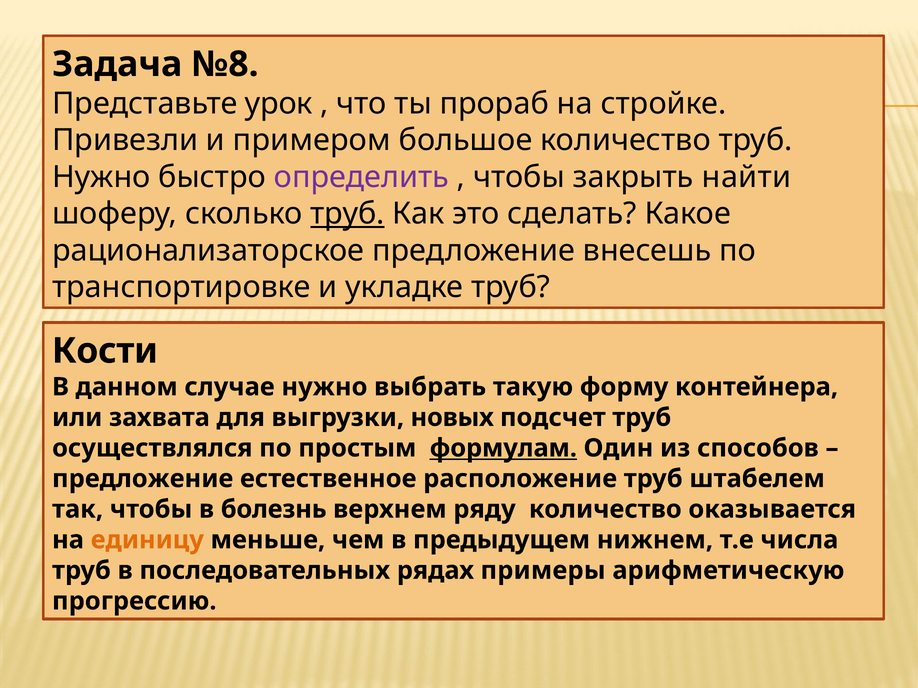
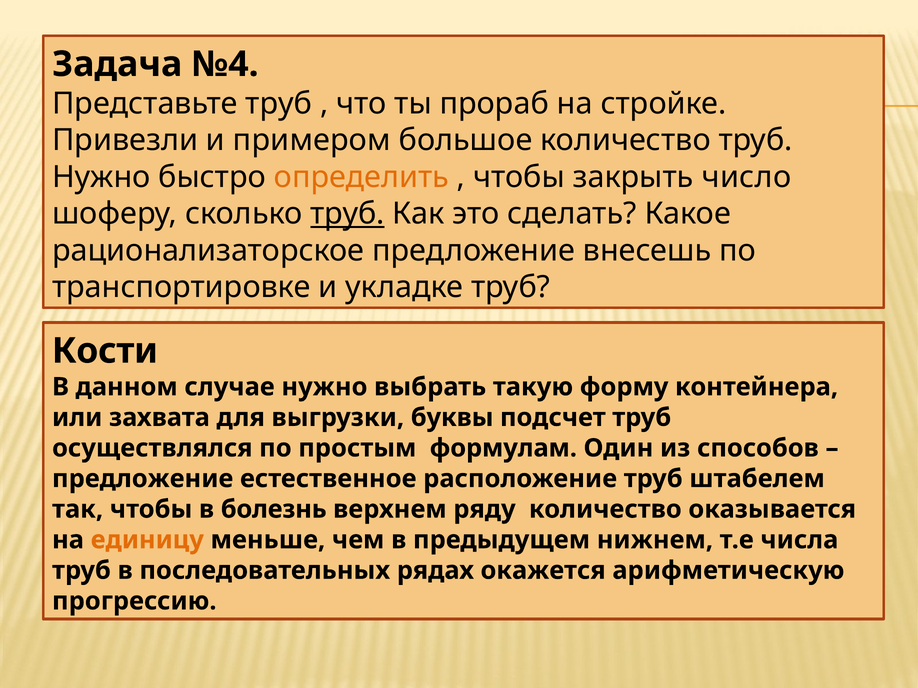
№8: №8 -> №4
Представьте урок: урок -> труб
определить colour: purple -> orange
найти: найти -> число
новых: новых -> буквы
формулам underline: present -> none
примеры: примеры -> окажется
